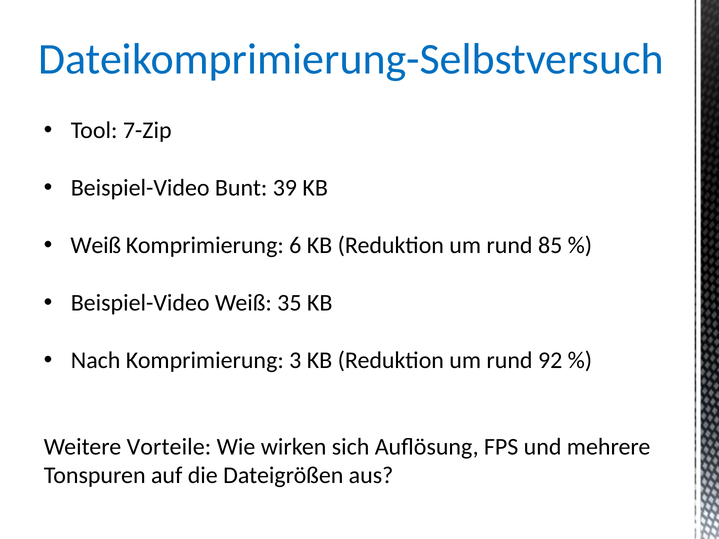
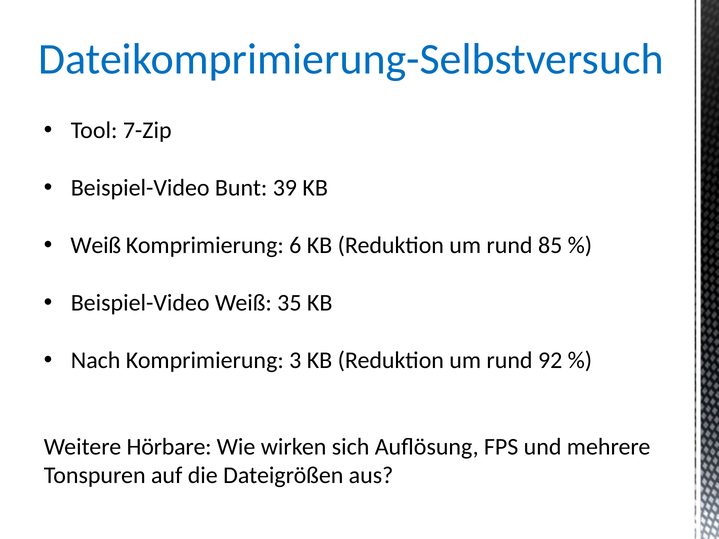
Vorteile: Vorteile -> Hörbare
